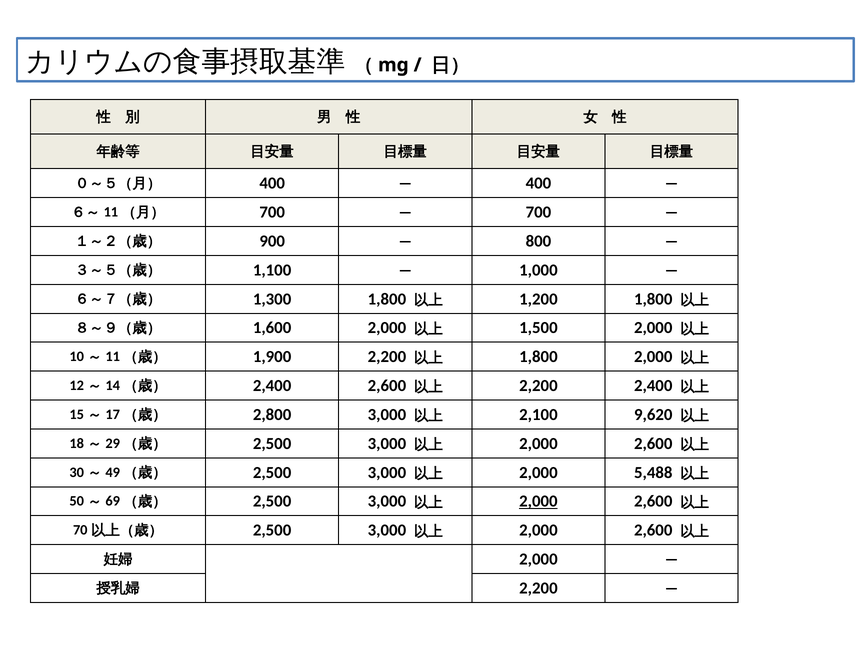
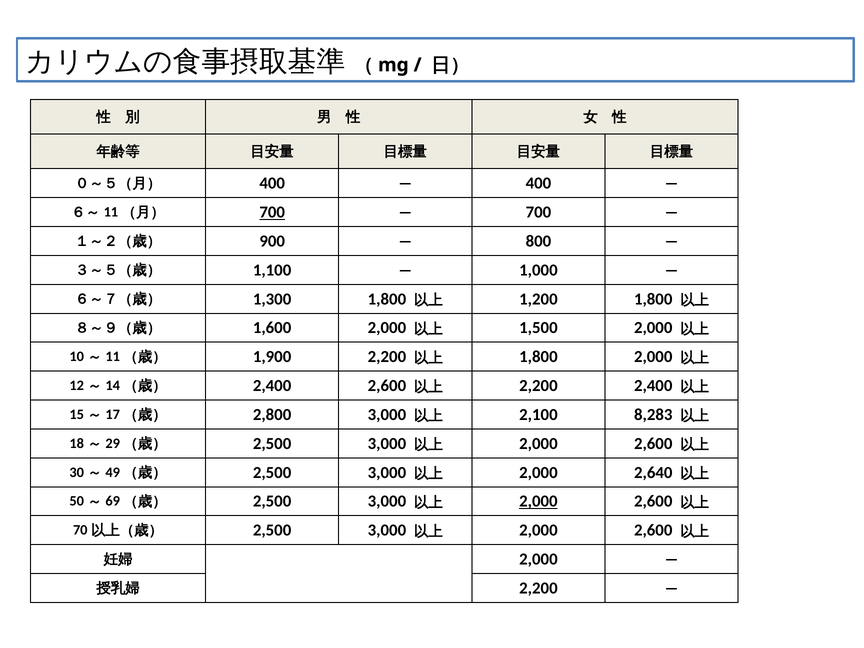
700 at (272, 212) underline: none -> present
9,620: 9,620 -> 8,283
5,488: 5,488 -> 2,640
